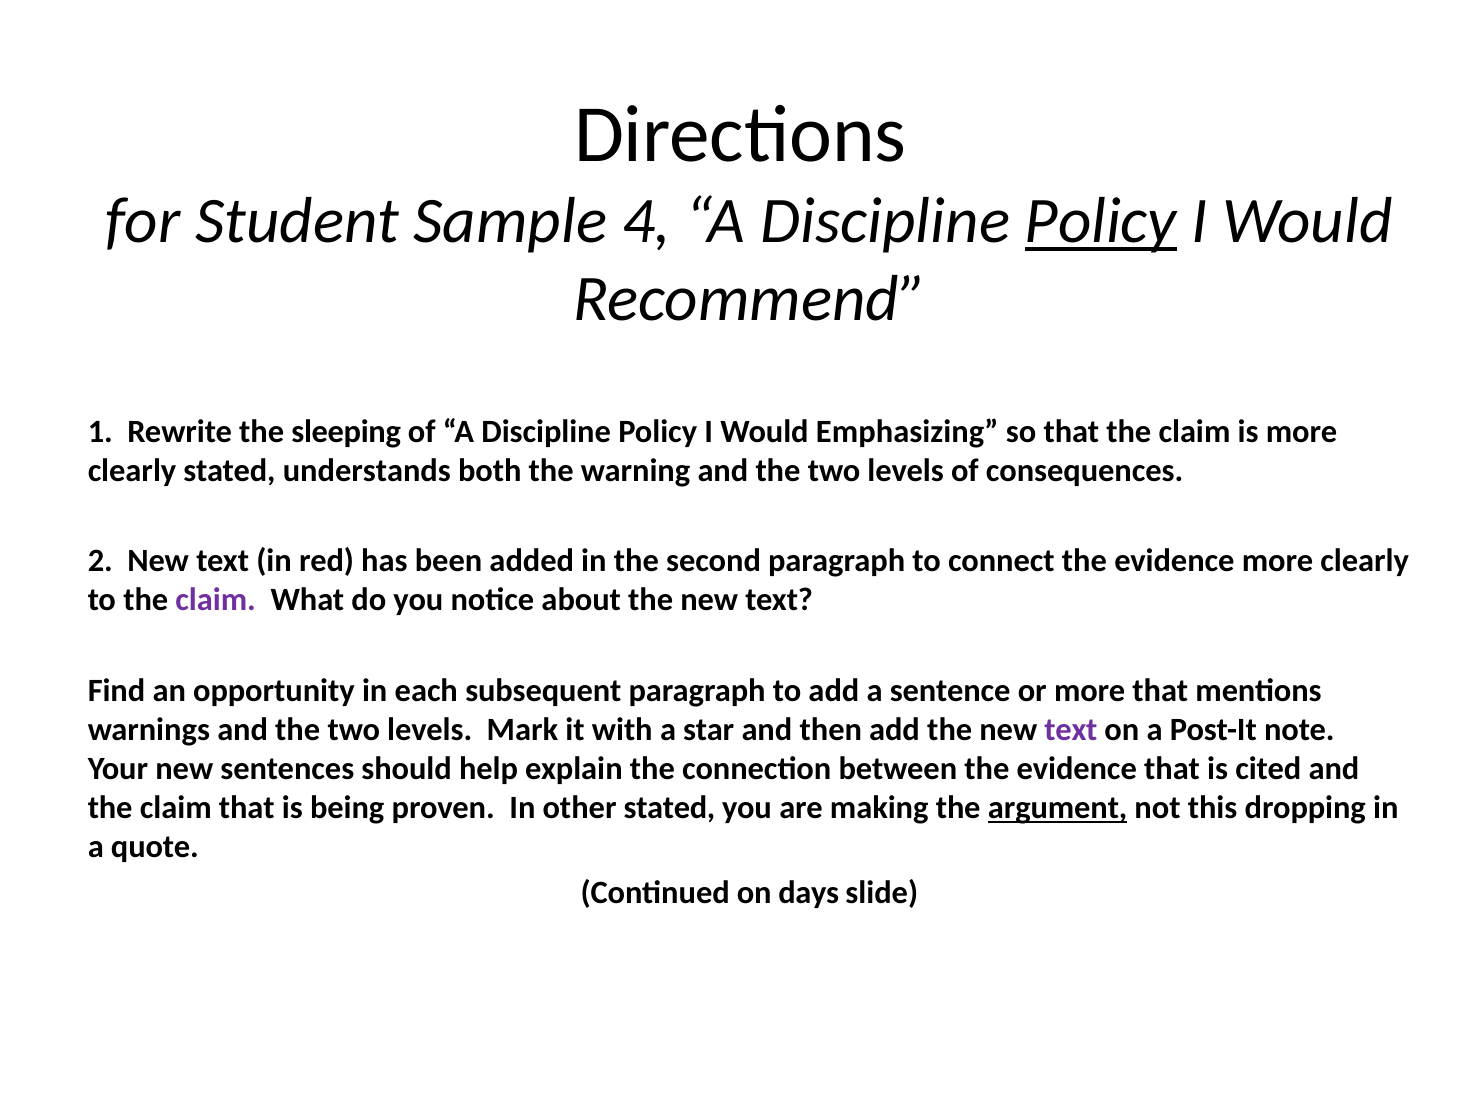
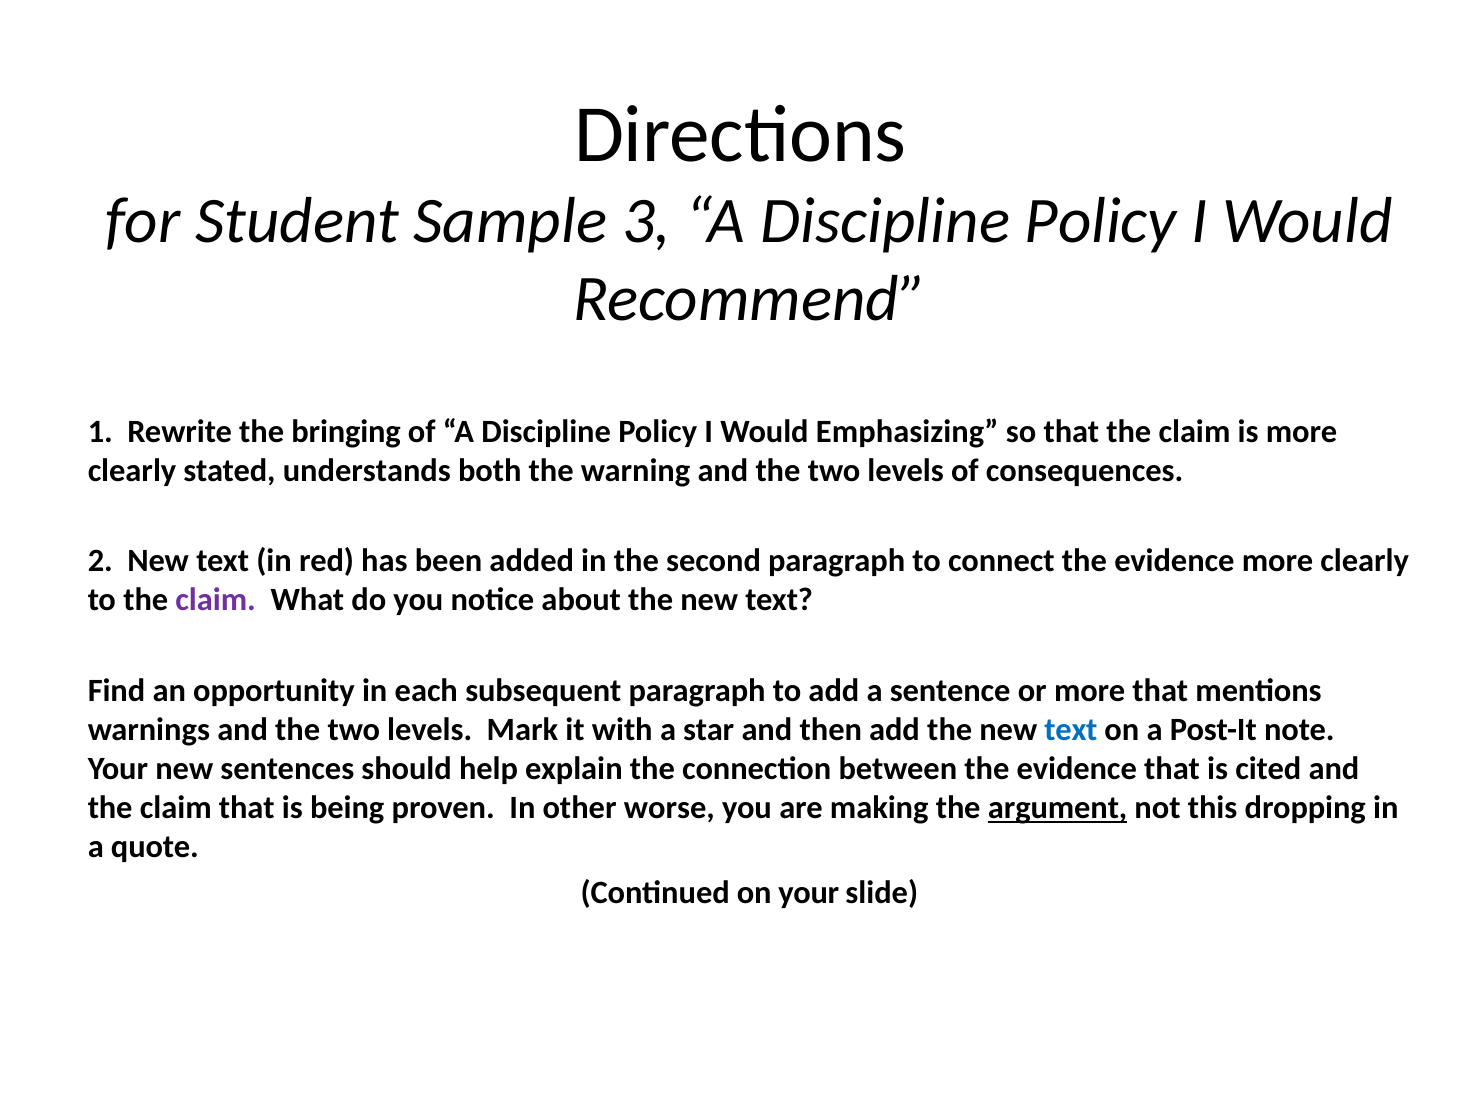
4: 4 -> 3
Policy at (1101, 221) underline: present -> none
sleeping: sleeping -> bringing
text at (1071, 730) colour: purple -> blue
other stated: stated -> worse
on days: days -> your
